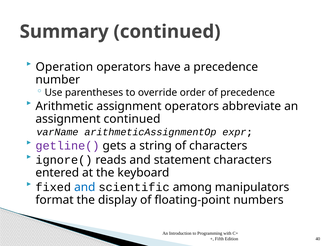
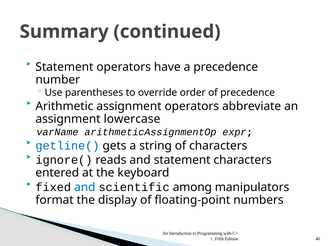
Operation at (64, 67): Operation -> Statement
assignment continued: continued -> lowercase
getline( colour: purple -> blue
